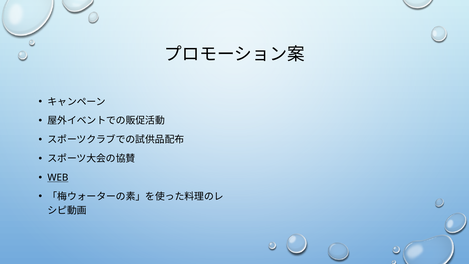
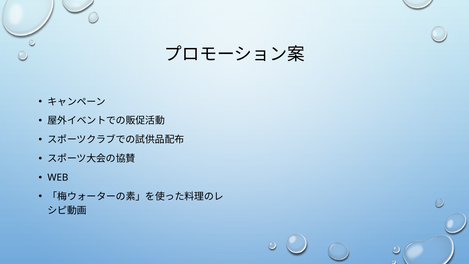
WEB underline: present -> none
